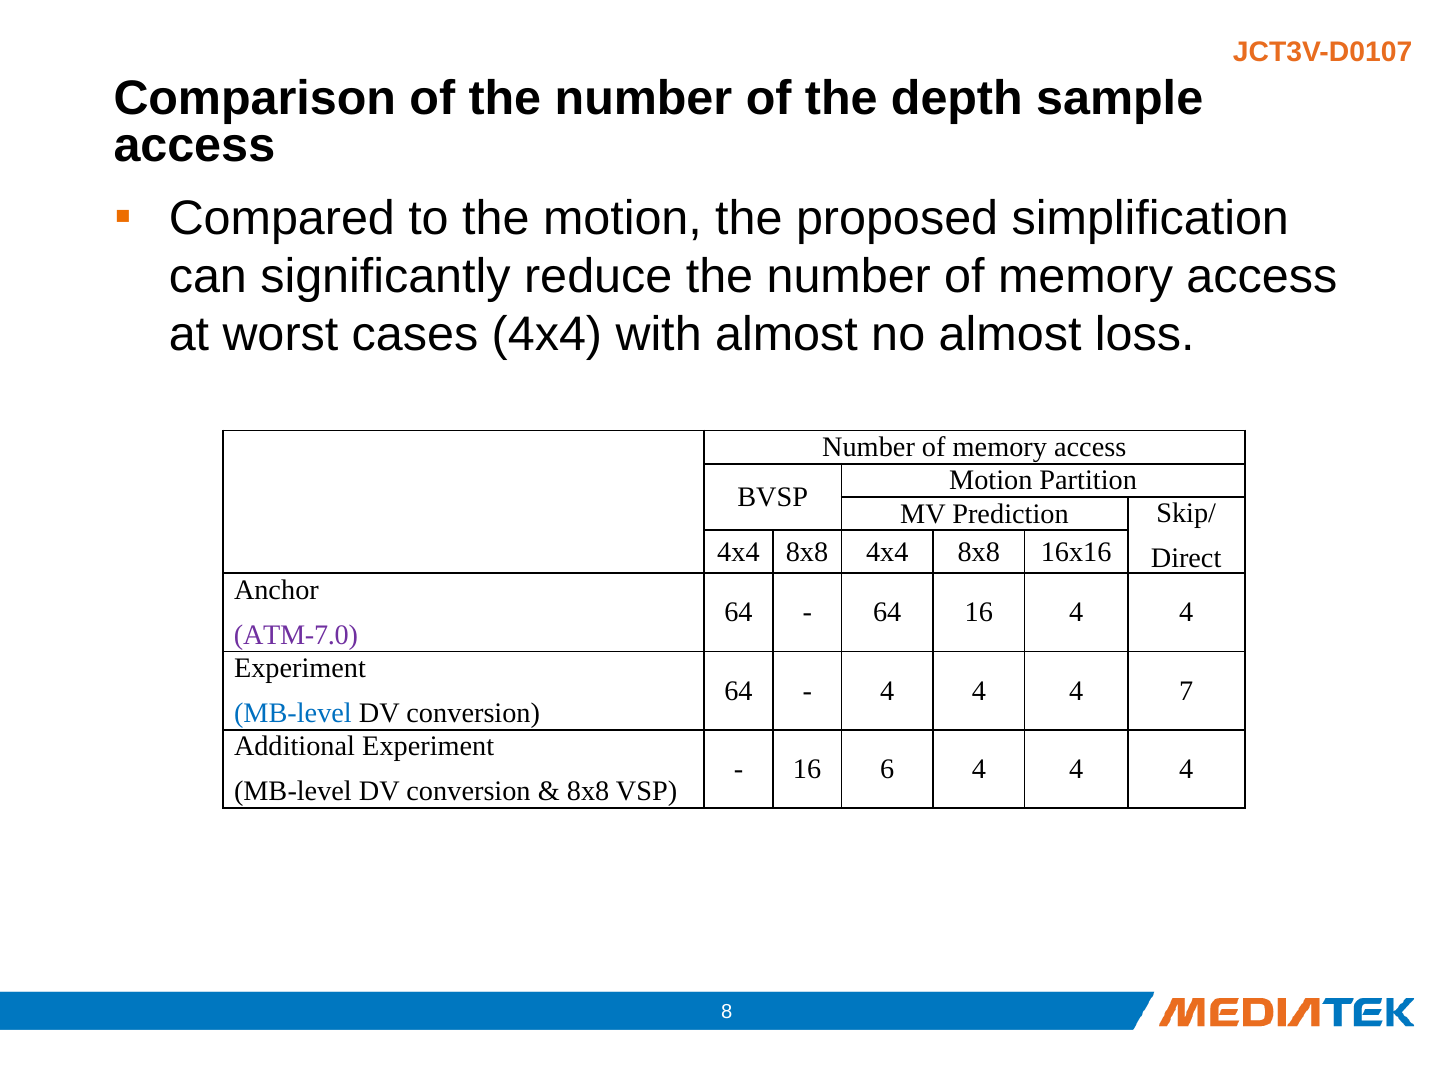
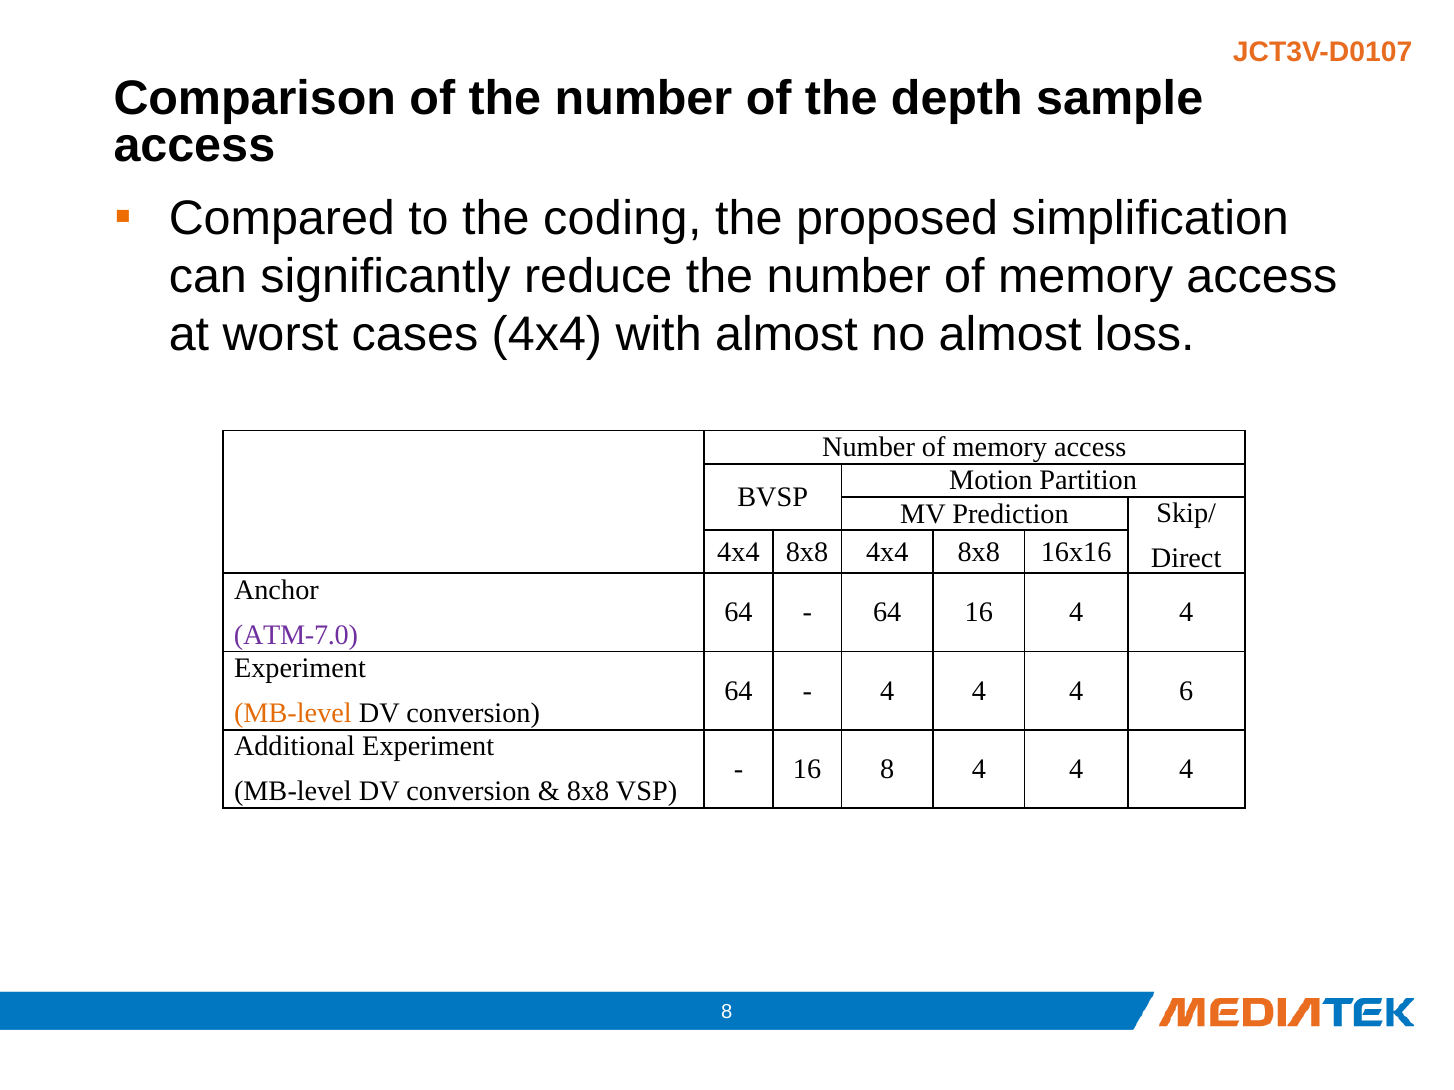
the motion: motion -> coding
7: 7 -> 6
MB-level at (293, 714) colour: blue -> orange
16 6: 6 -> 8
